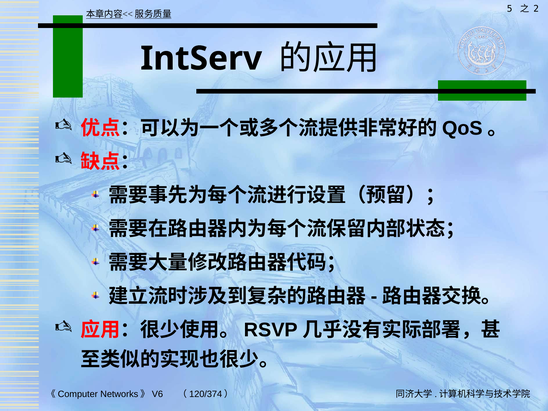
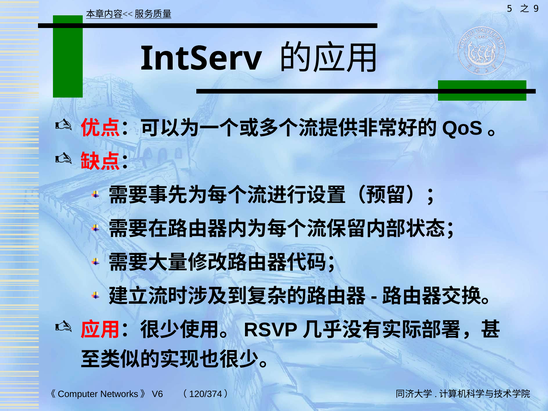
2: 2 -> 9
